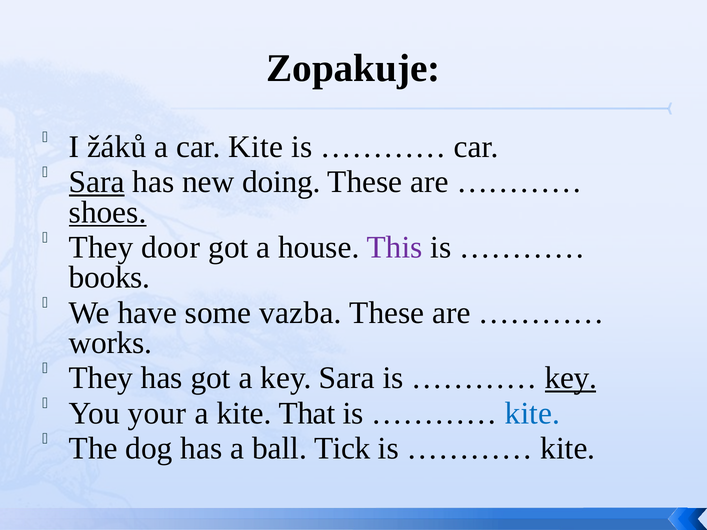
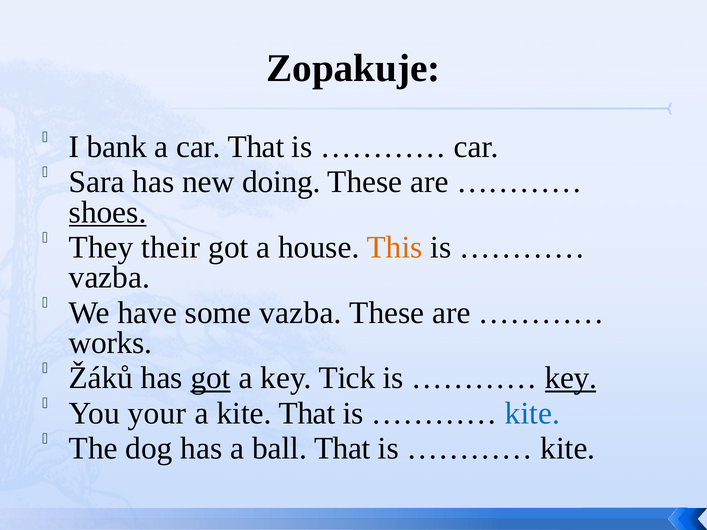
žáků: žáků -> bank
car Kite: Kite -> That
Sara at (97, 182) underline: present -> none
door: door -> their
This colour: purple -> orange
books at (110, 278): books -> vazba
They at (101, 378): They -> Žáků
got at (211, 378) underline: none -> present
key Sara: Sara -> Tick
ball Tick: Tick -> That
